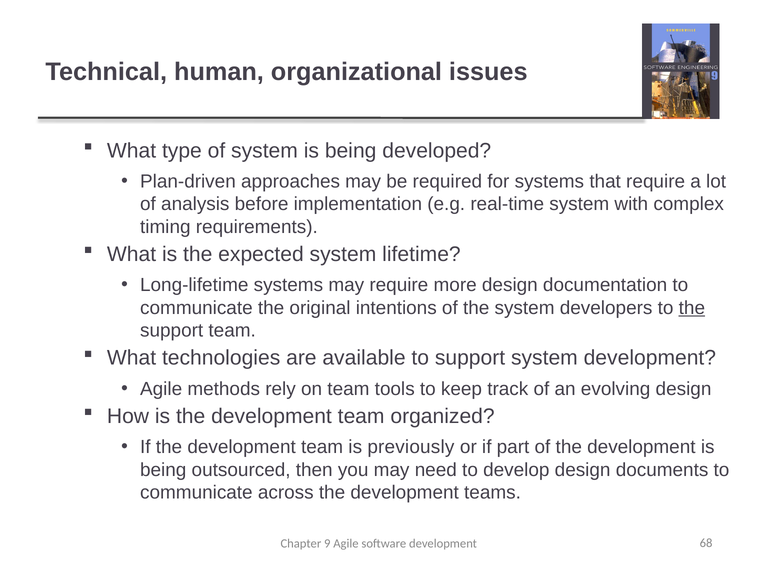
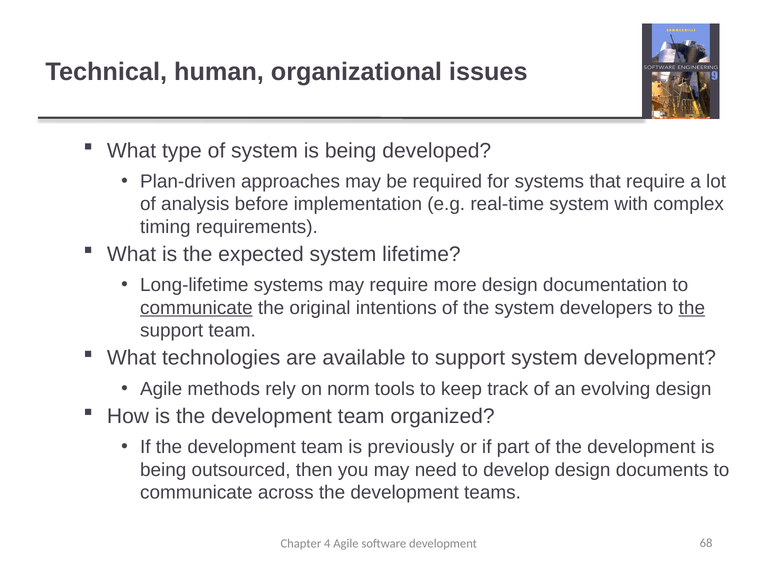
communicate at (196, 308) underline: none -> present
on team: team -> norm
9: 9 -> 4
